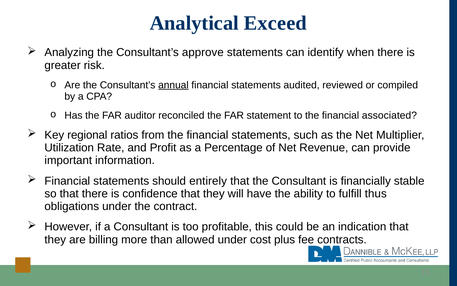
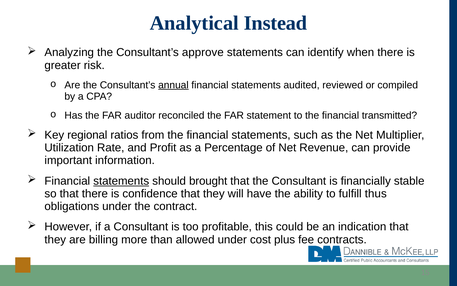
Exceed: Exceed -> Instead
associated: associated -> transmitted
statements at (121, 181) underline: none -> present
entirely: entirely -> brought
